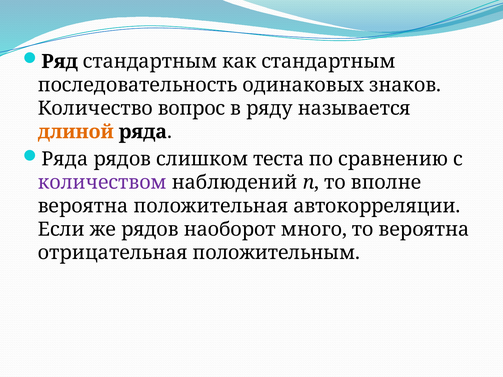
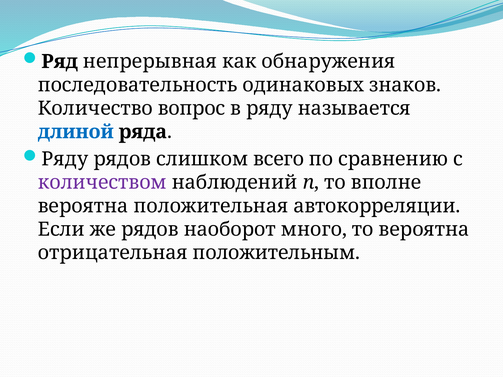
Ряд стандартным: стандартным -> непрерывная
как стандартным: стандартным -> обнаружения
длиной colour: orange -> blue
Ряда at (65, 159): Ряда -> Ряду
теста: теста -> всего
